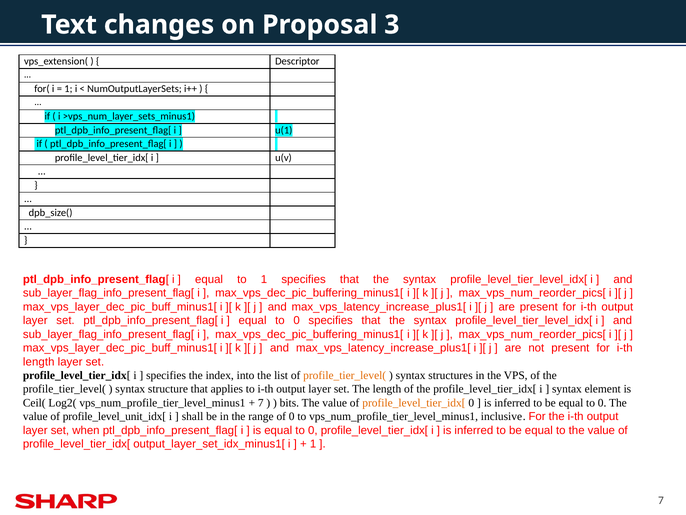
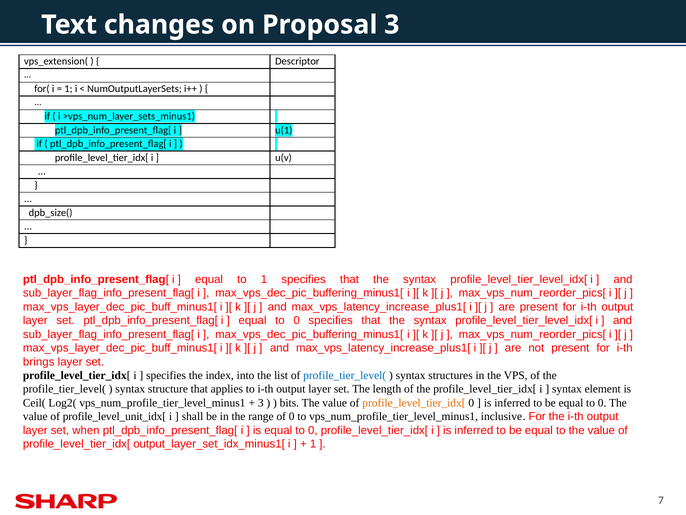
length at (39, 361): length -> brings
profile_tier_level( at (345, 375) colour: orange -> blue
7 at (261, 403): 7 -> 3
